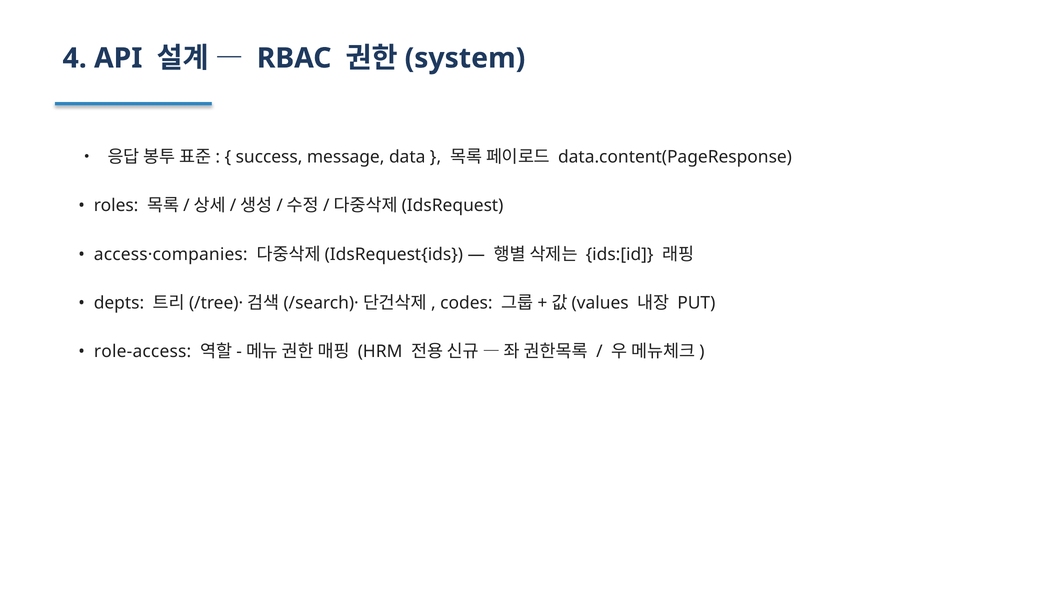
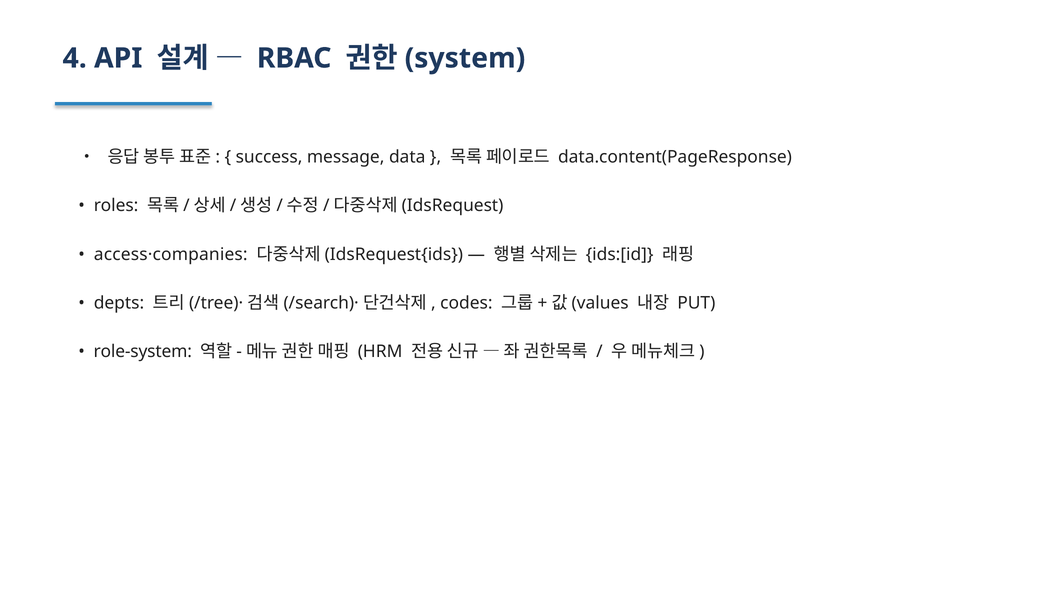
role-access: role-access -> role-system
